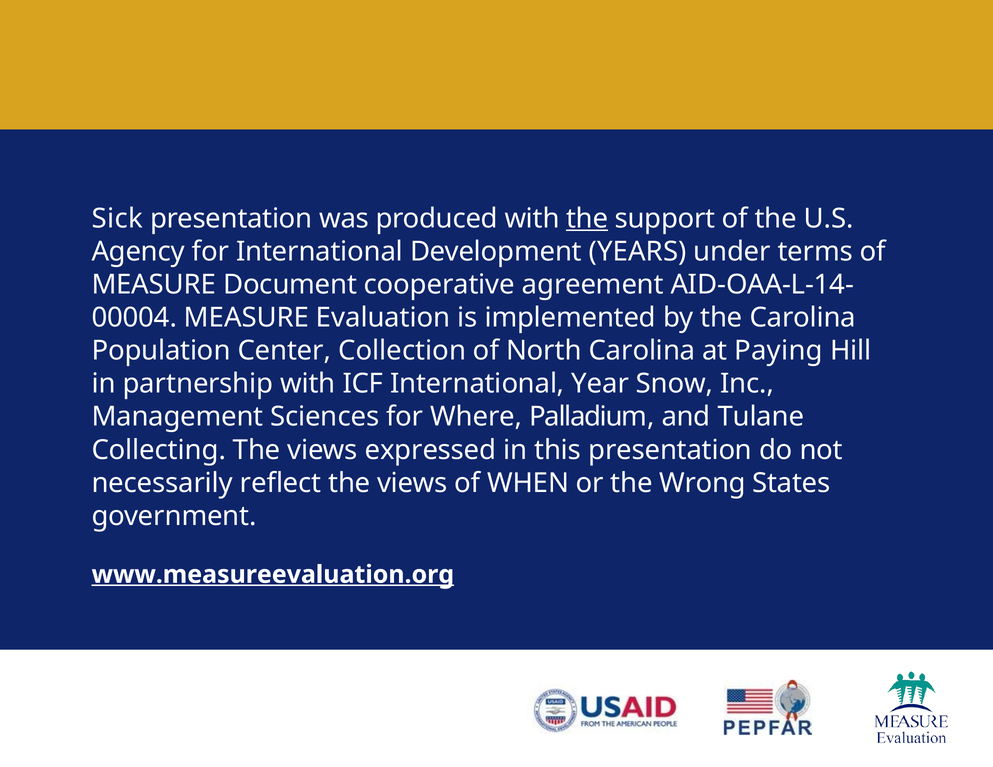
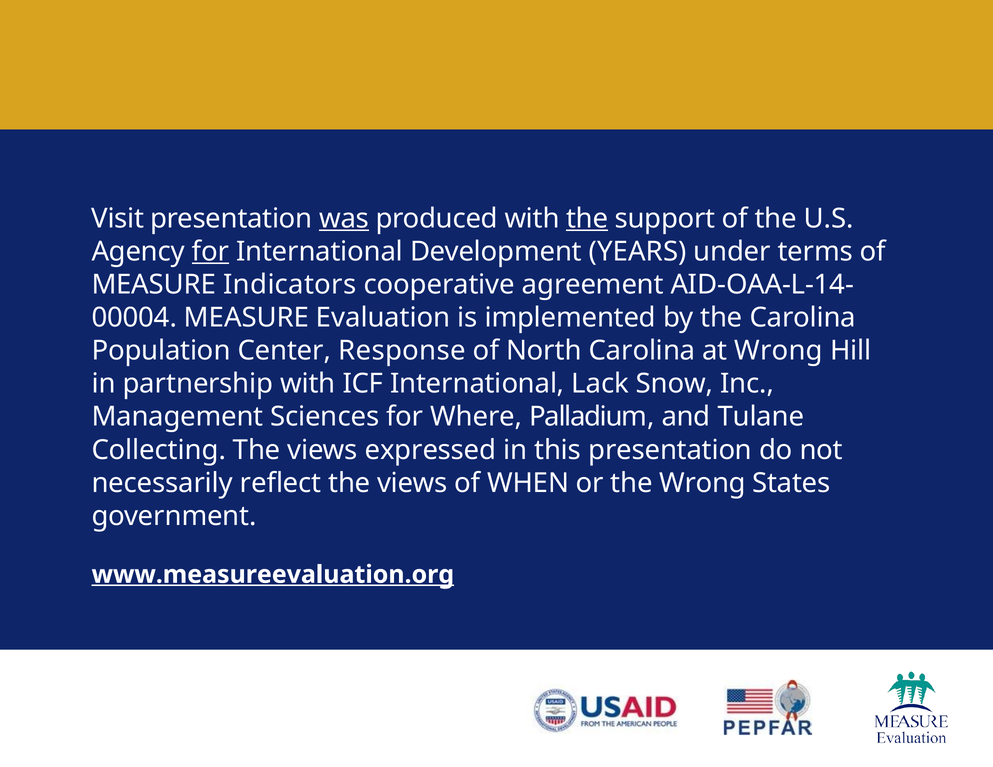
Sick: Sick -> Visit
was underline: none -> present
for at (210, 252) underline: none -> present
Document: Document -> Indicators
Collection: Collection -> Response
at Paying: Paying -> Wrong
Year: Year -> Lack
